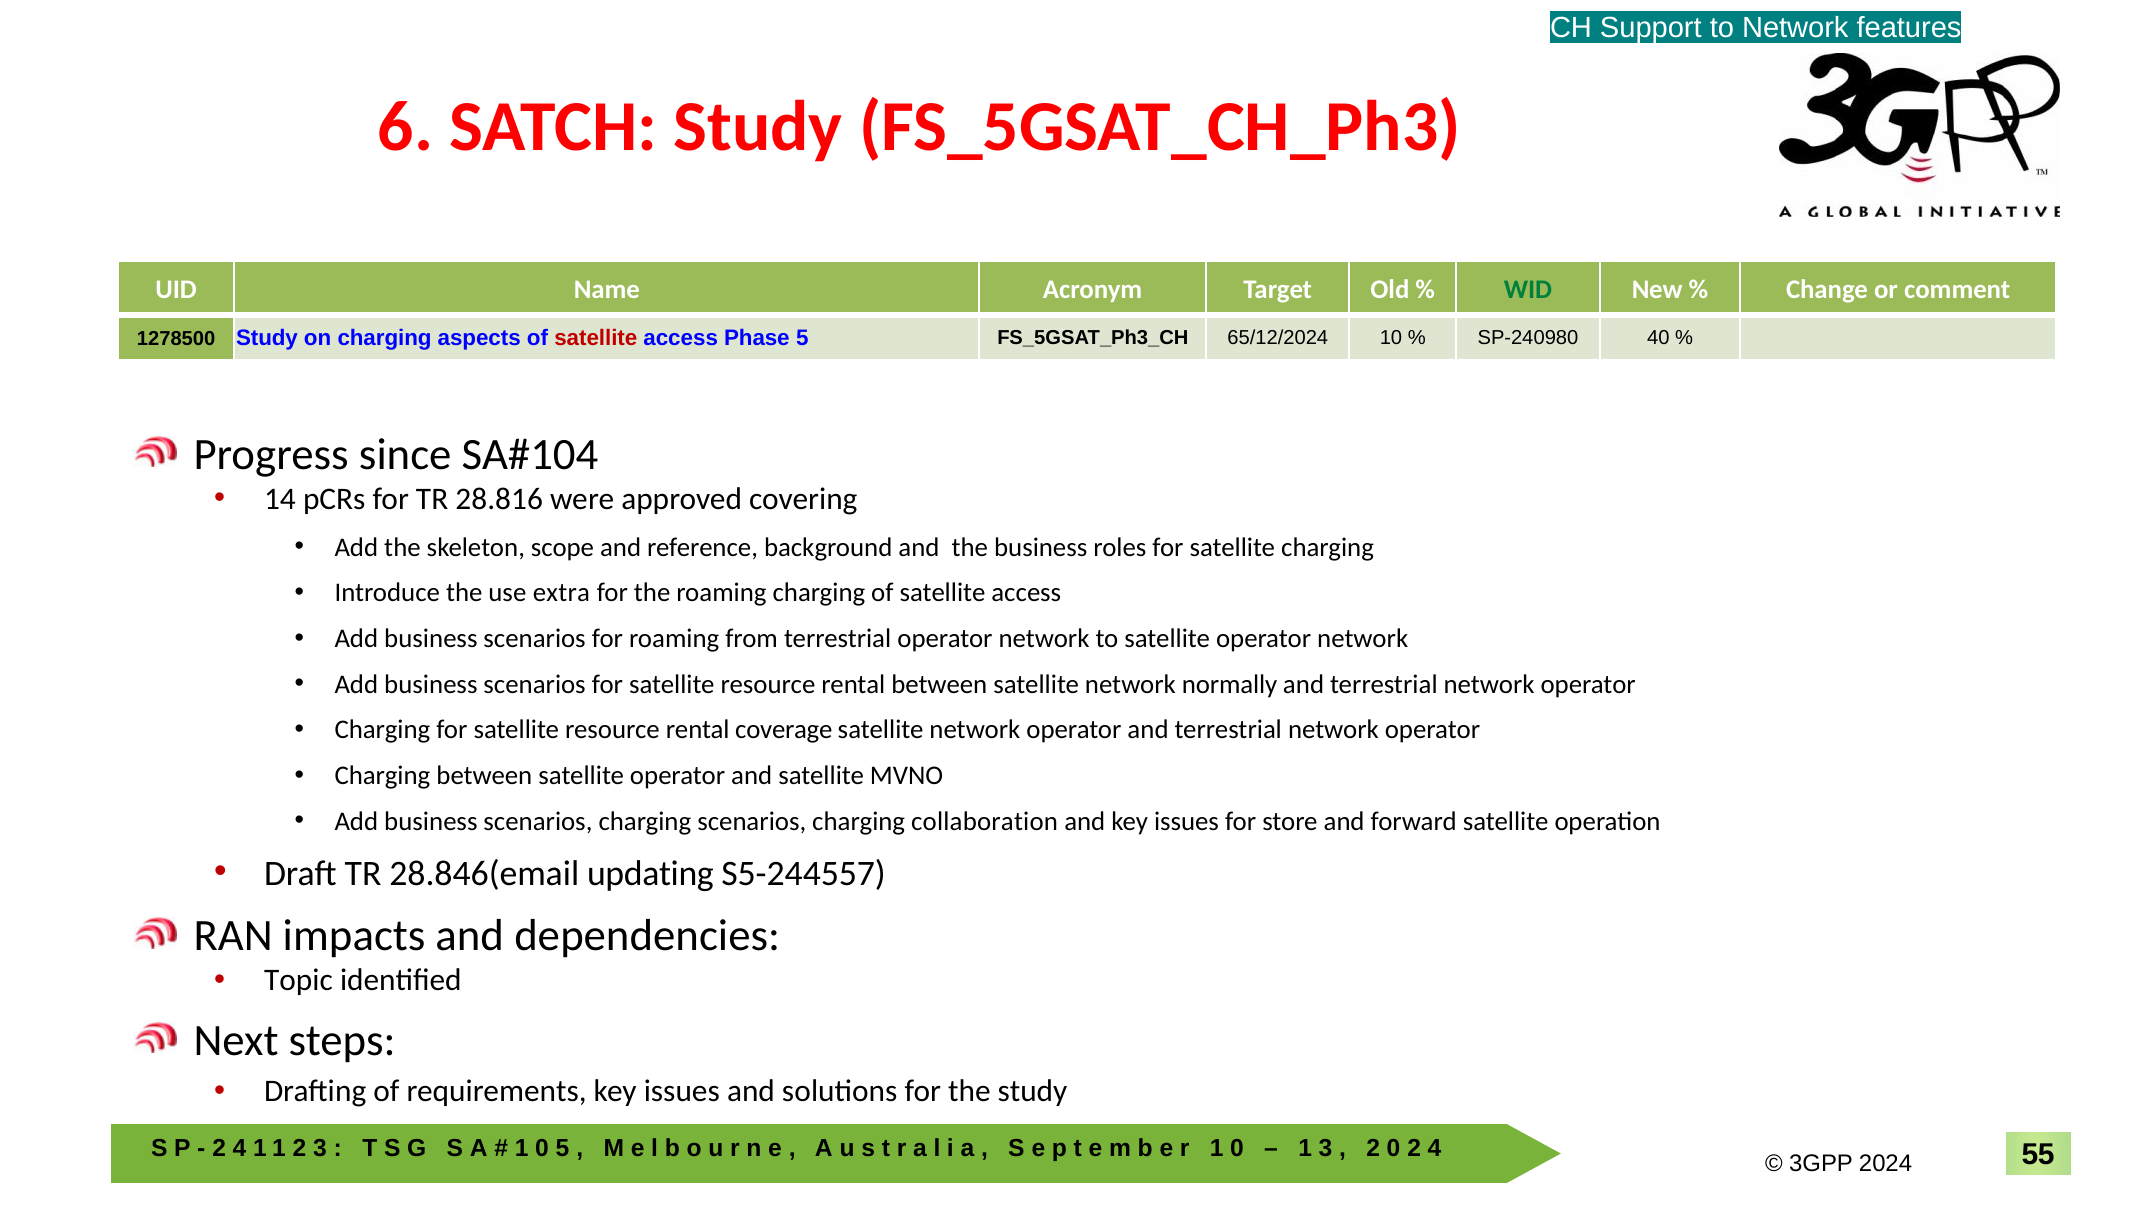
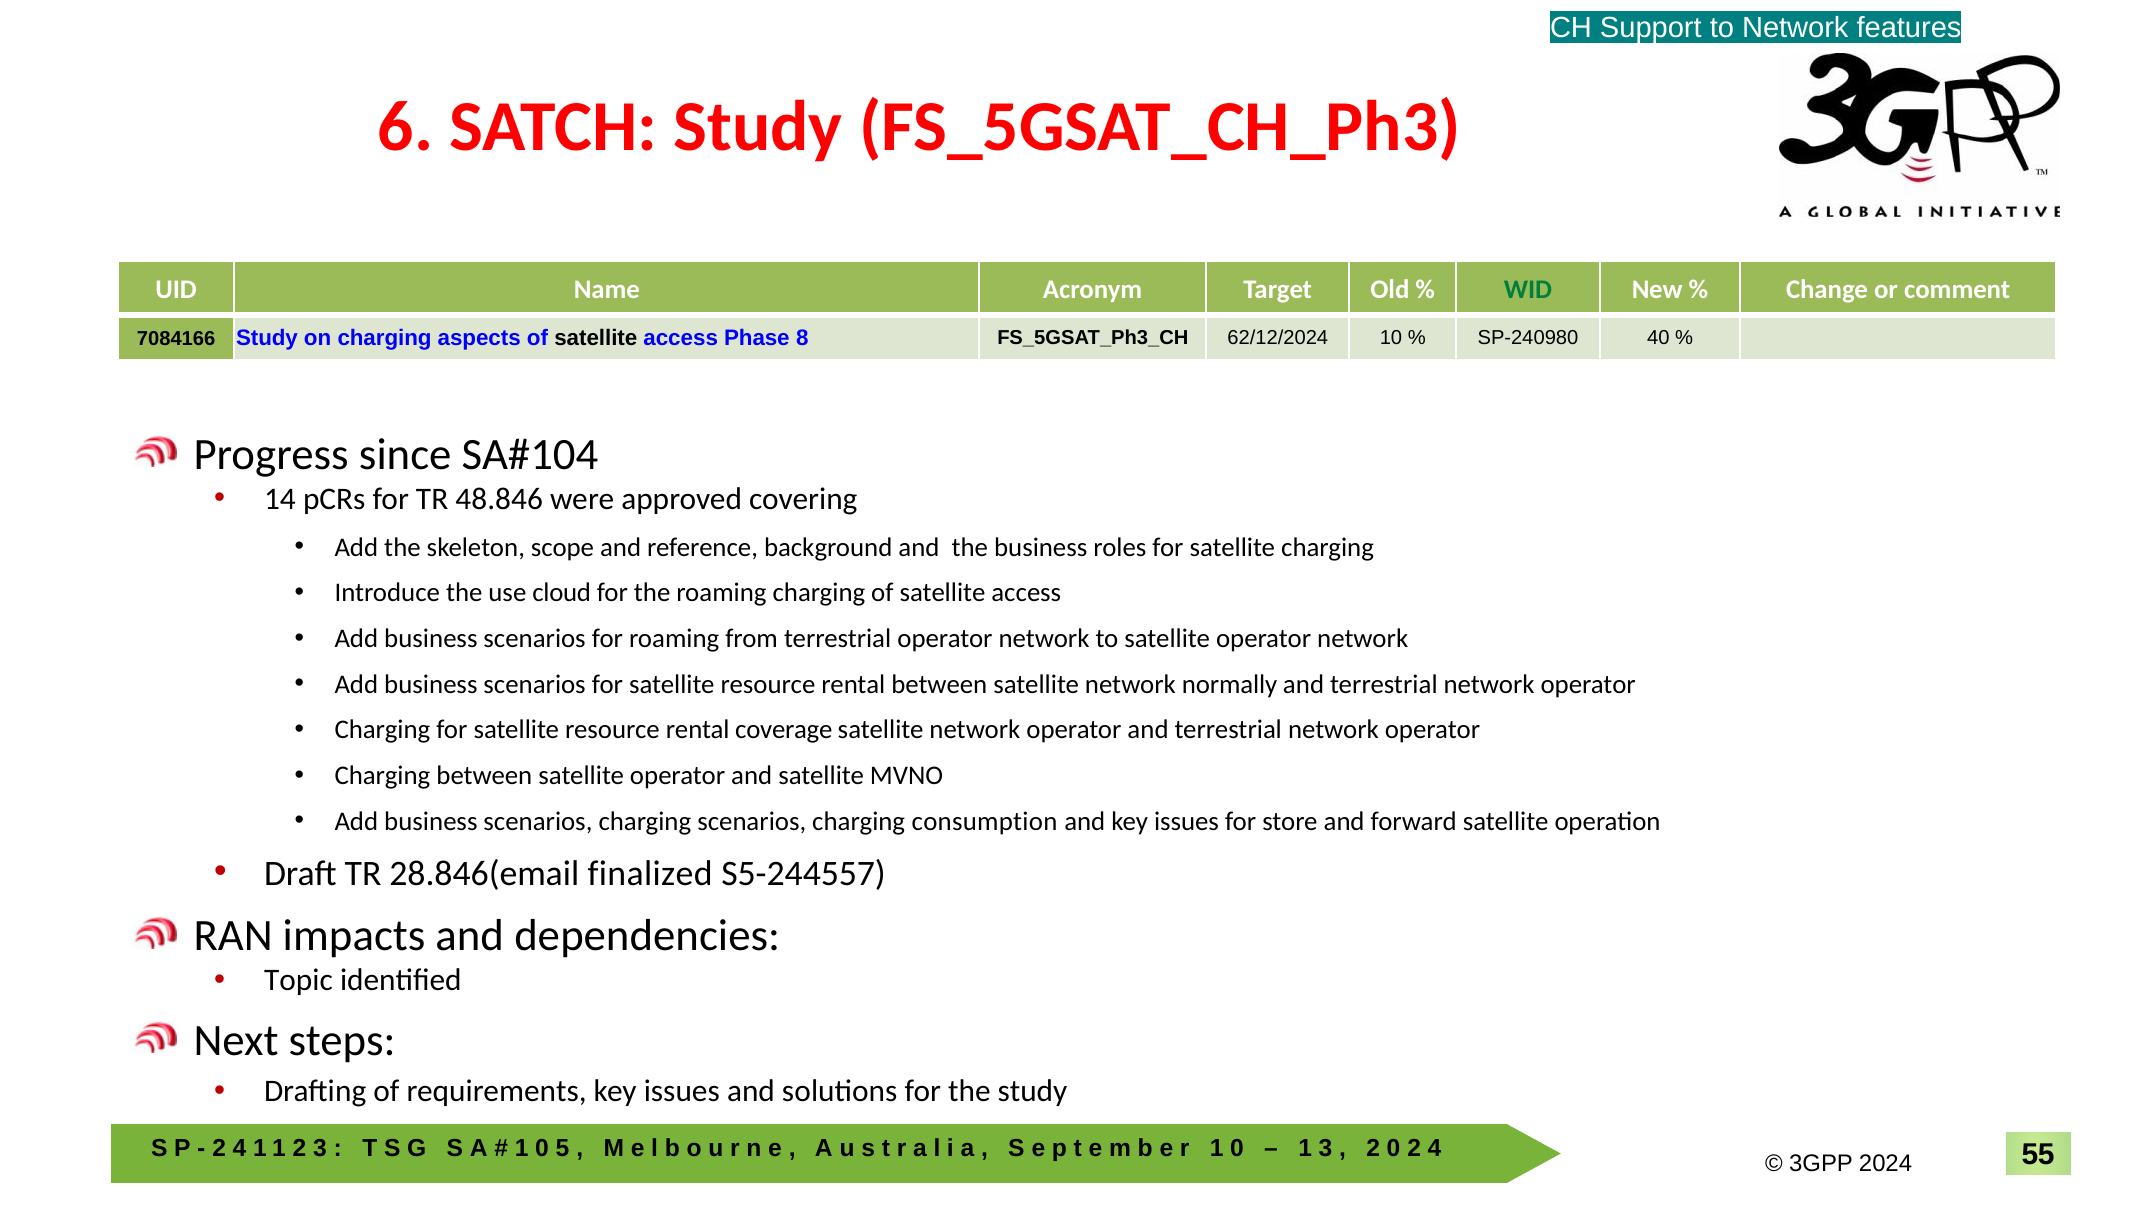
1278500: 1278500 -> 7084166
satellite at (596, 338) colour: red -> black
Phase 5: 5 -> 8
65/12/2024: 65/12/2024 -> 62/12/2024
28.816: 28.816 -> 48.846
extra: extra -> cloud
collaboration: collaboration -> consumption
updating: updating -> finalized
